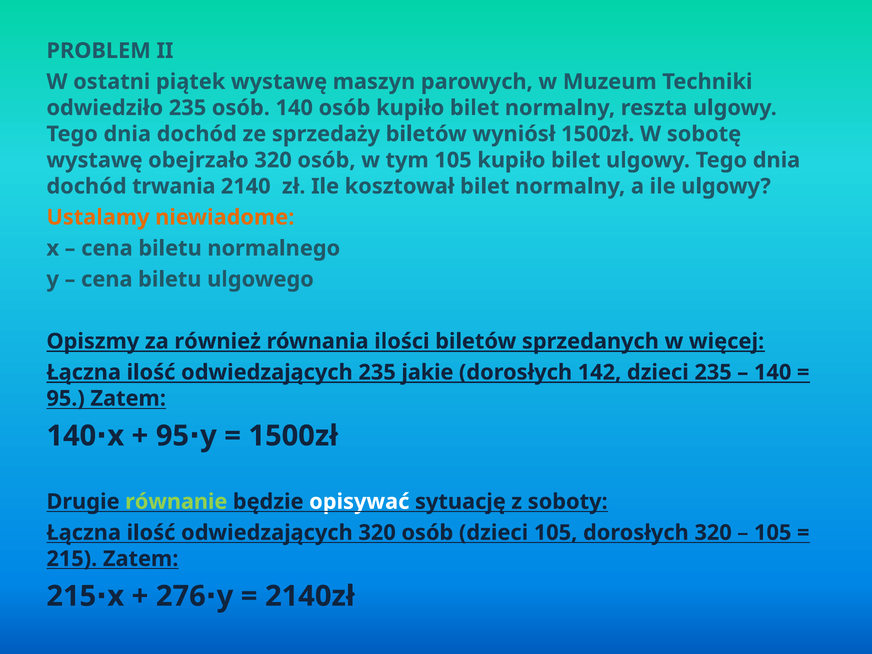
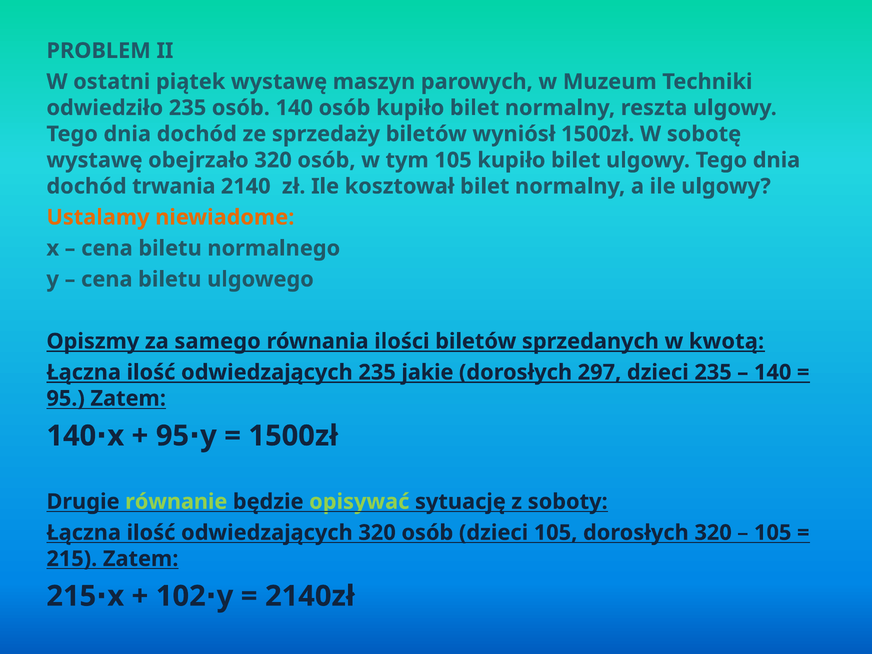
również: również -> samego
więcej: więcej -> kwotą
142: 142 -> 297
opisywać colour: white -> light green
276: 276 -> 102
